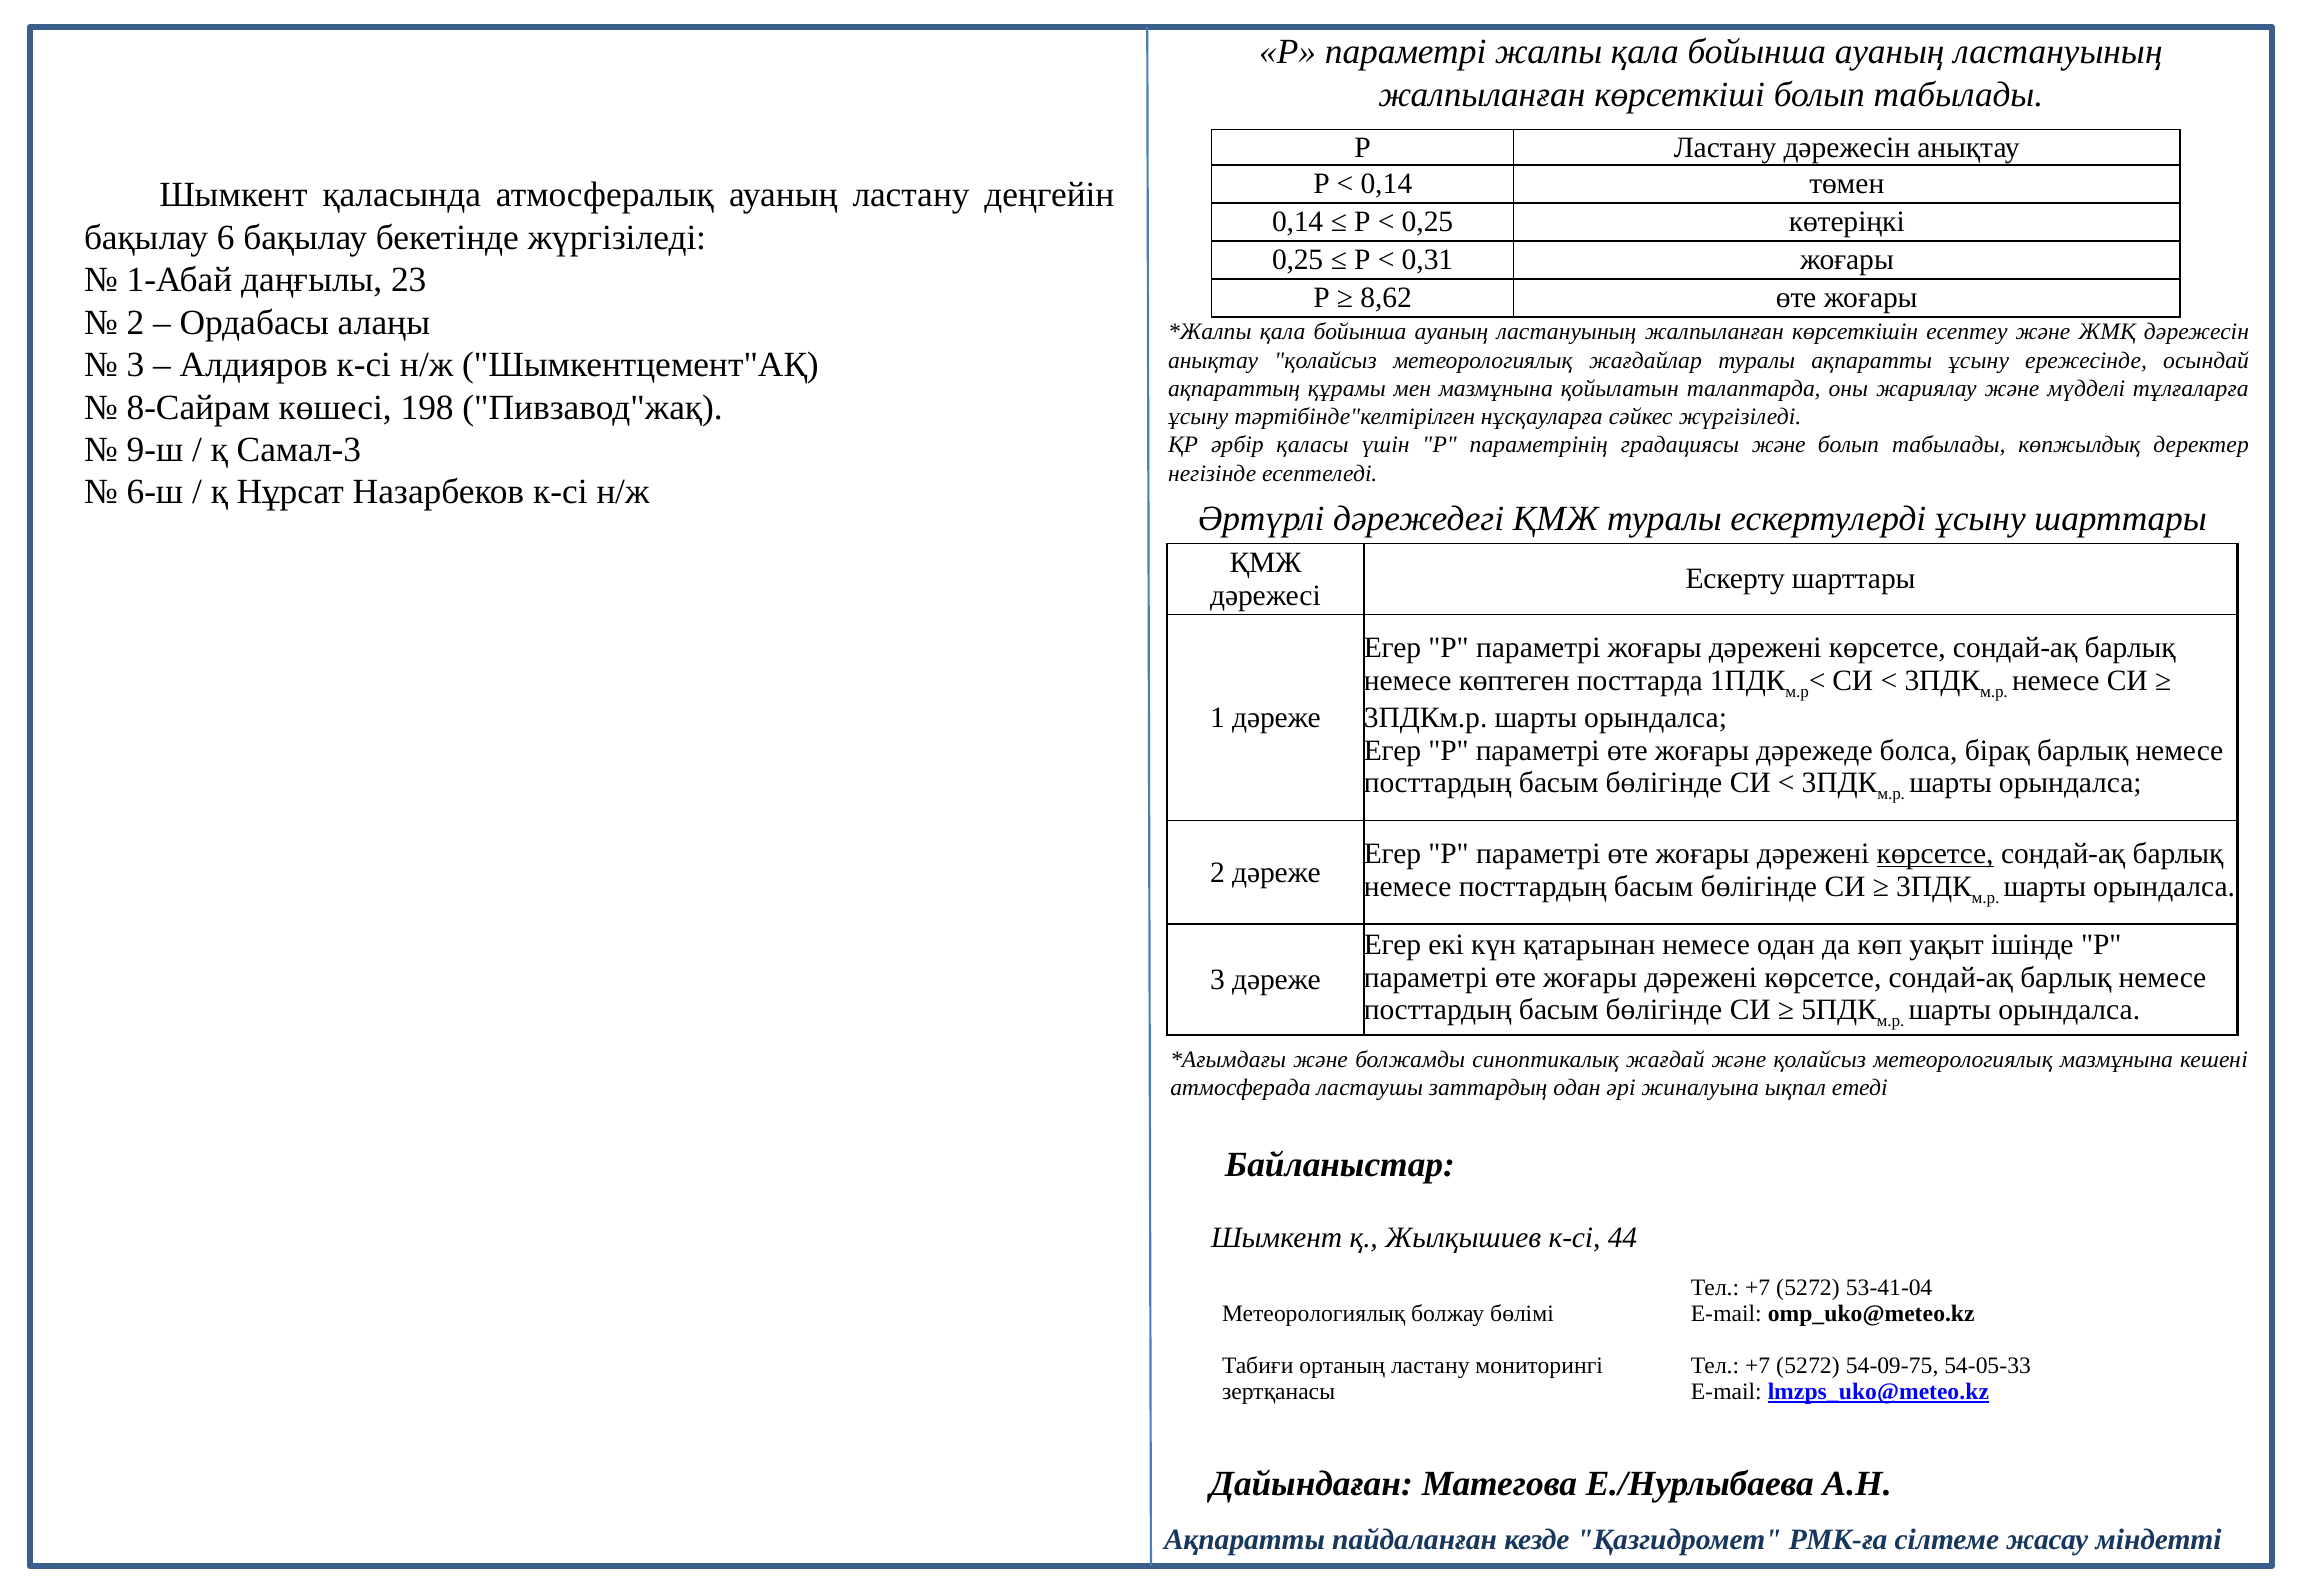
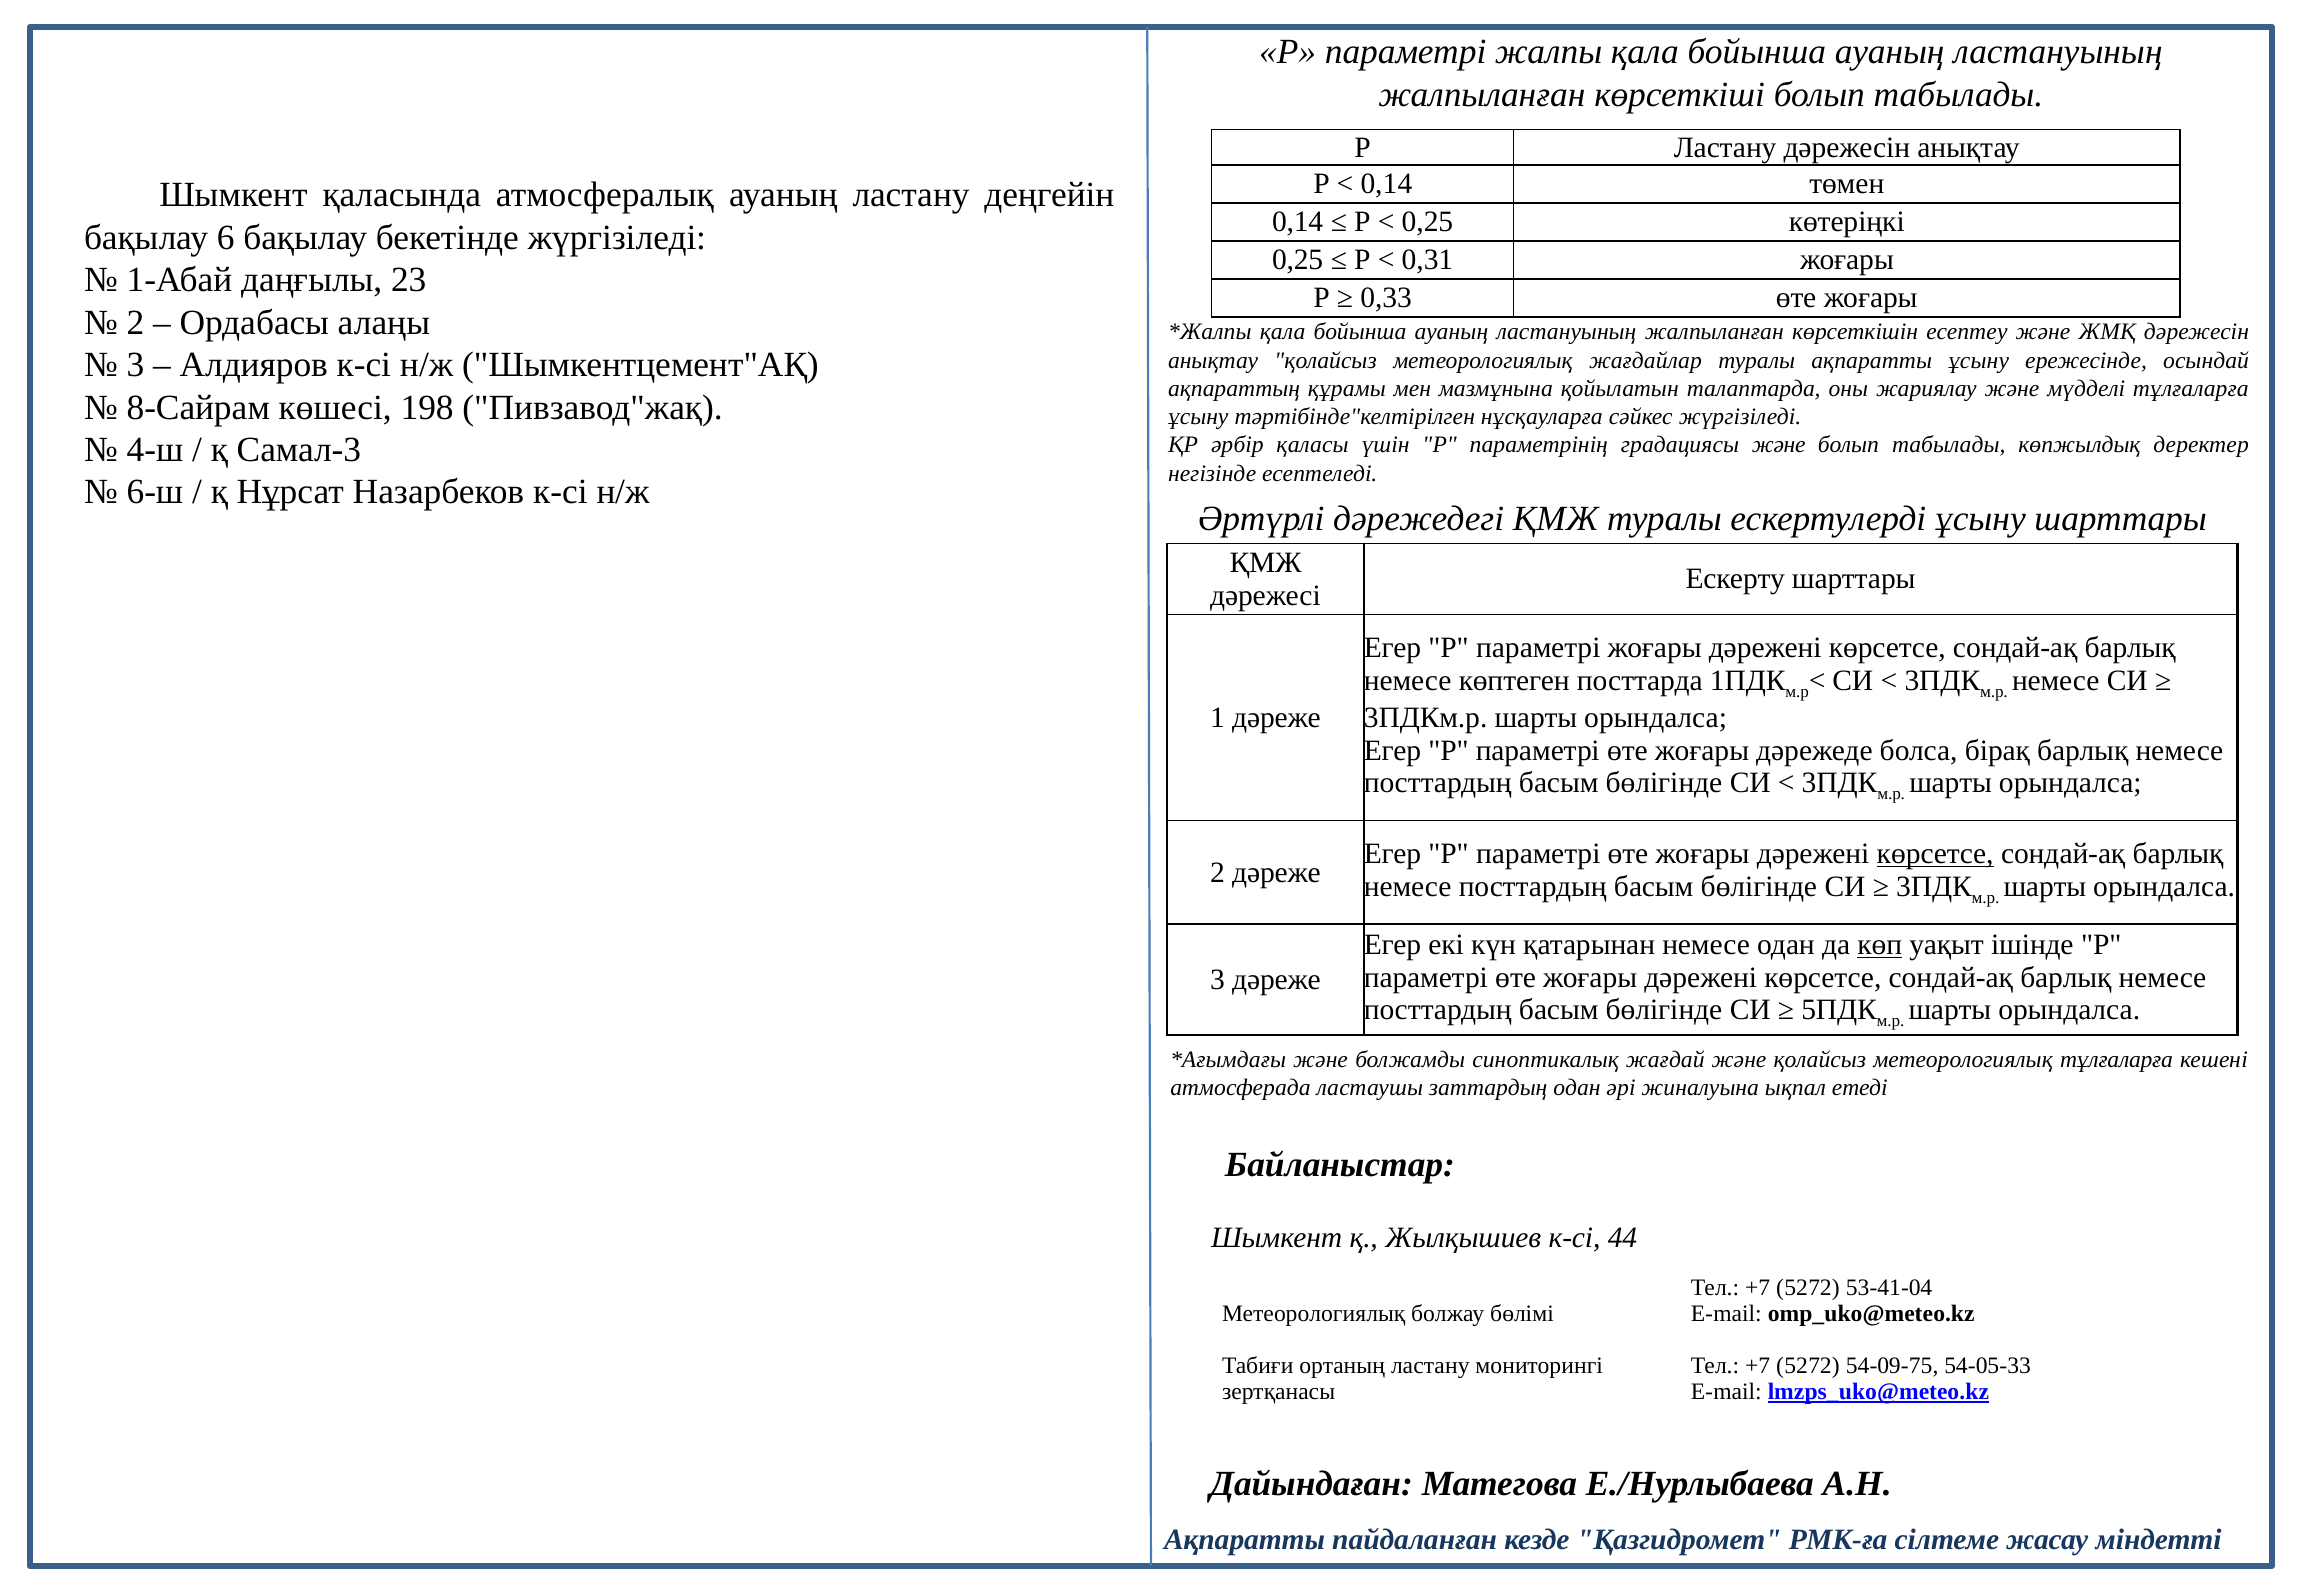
8,62: 8,62 -> 0,33
9-ш: 9-ш -> 4-ш
көп underline: none -> present
метеорологиялық мазмұнына: мазмұнына -> тұлғаларға
